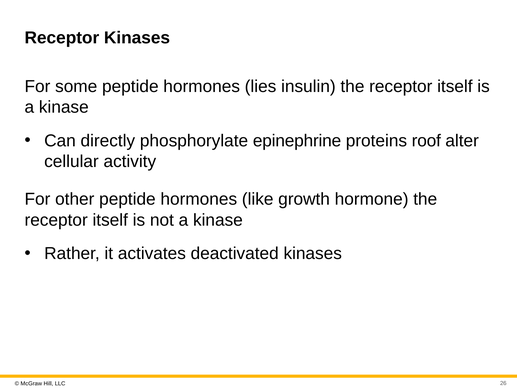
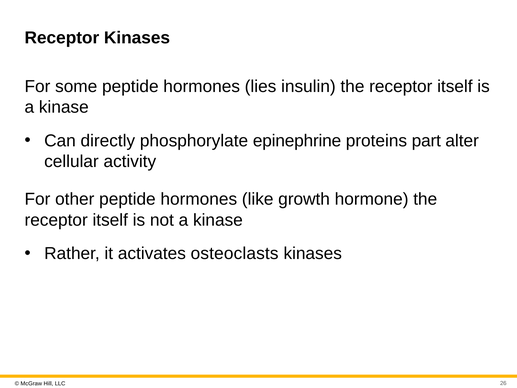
roof: roof -> part
deactivated: deactivated -> osteoclasts
